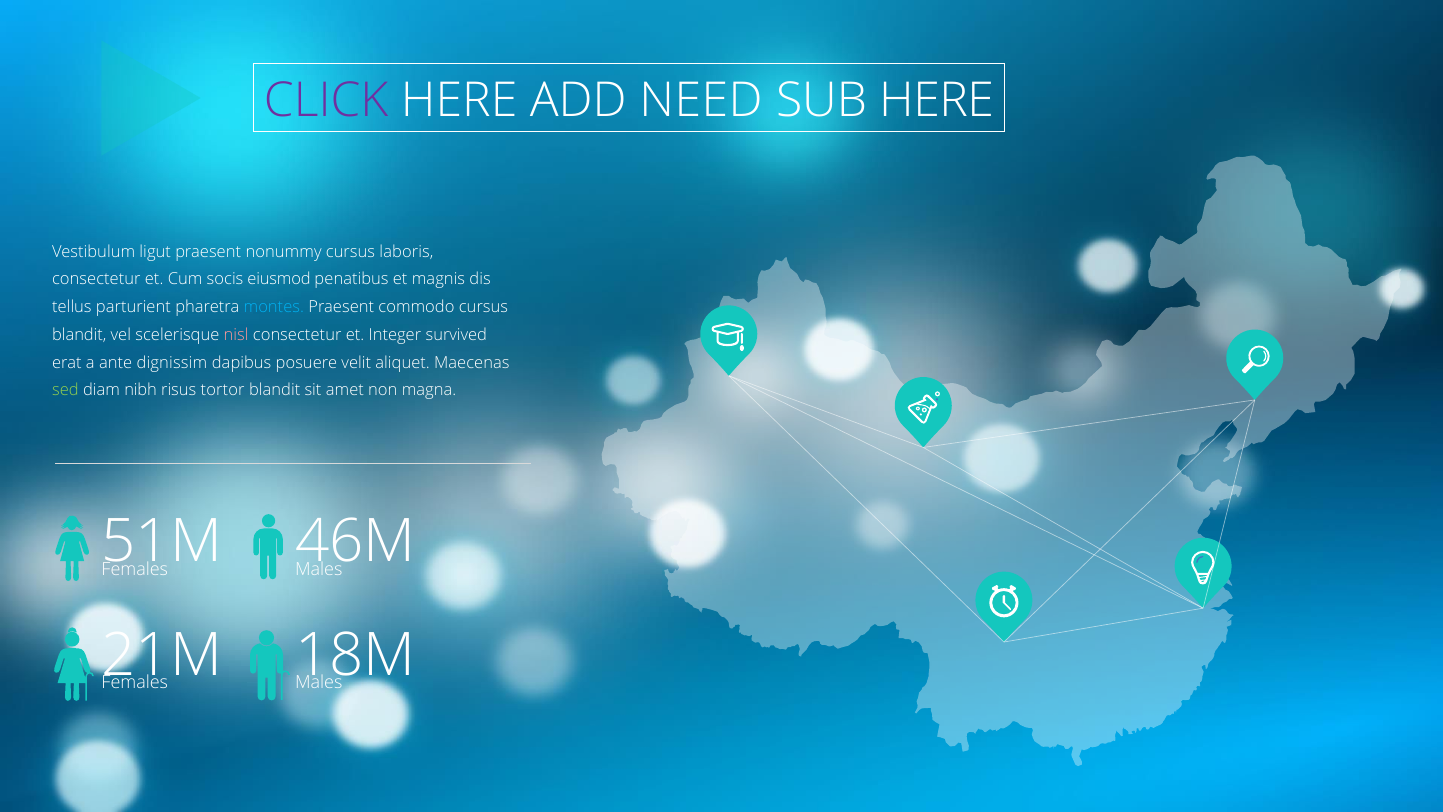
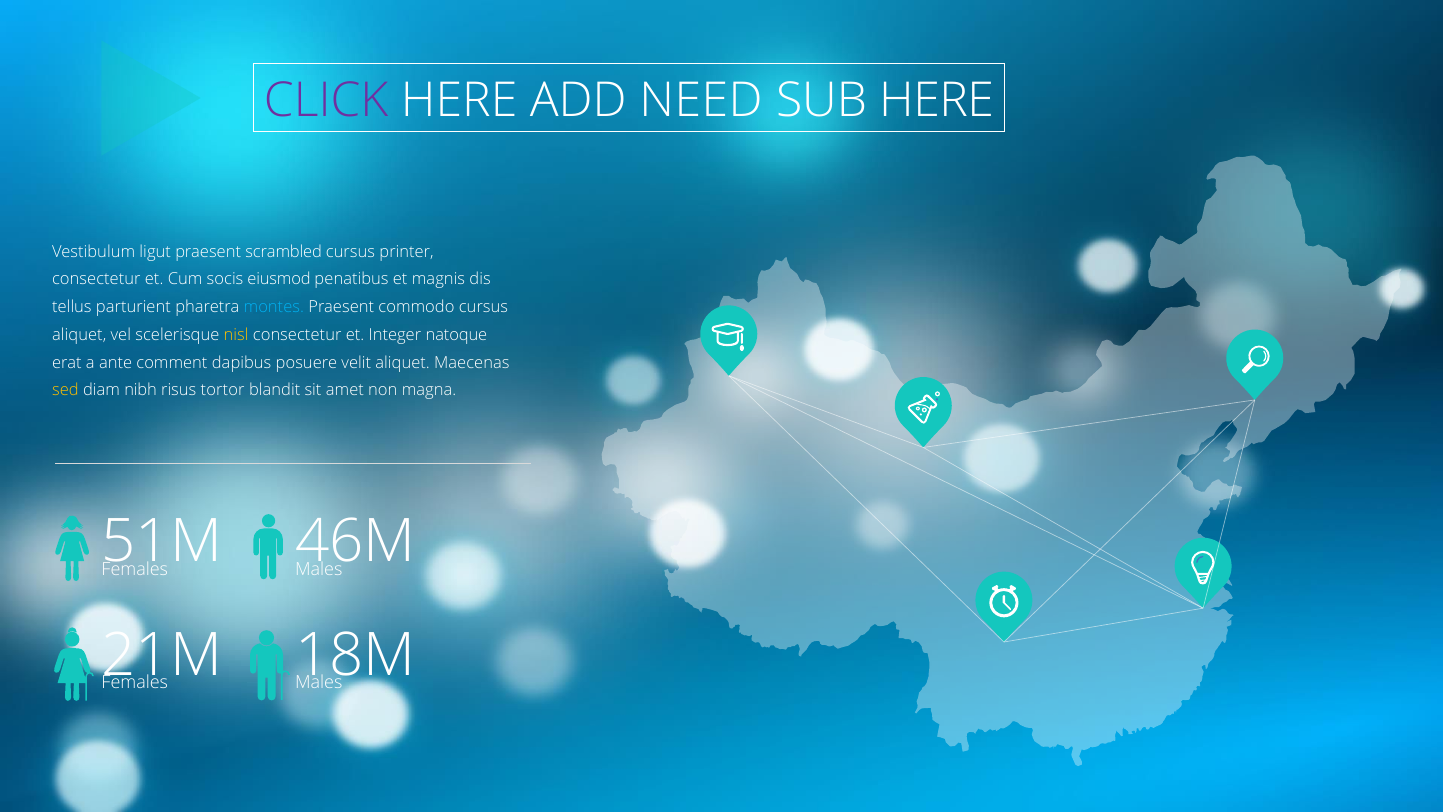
nonummy: nonummy -> scrambled
laboris: laboris -> printer
blandit at (79, 335): blandit -> aliquet
nisl colour: pink -> yellow
survived: survived -> natoque
dignissim: dignissim -> comment
sed colour: light green -> yellow
